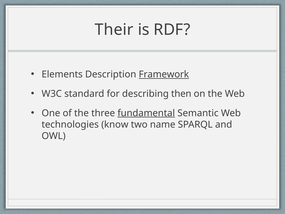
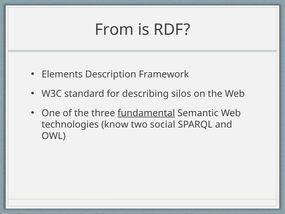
Their: Their -> From
Framework underline: present -> none
then: then -> silos
name: name -> social
